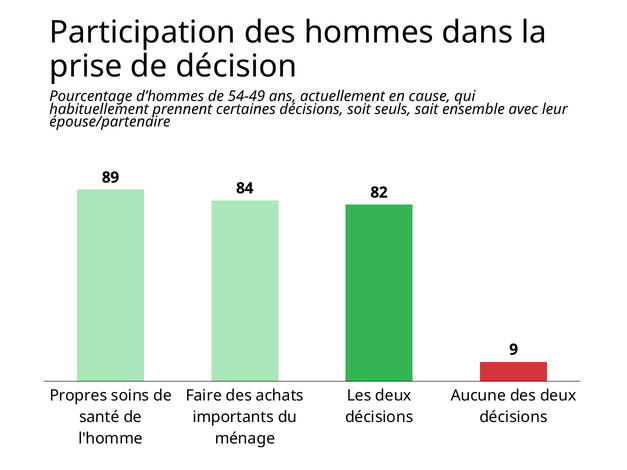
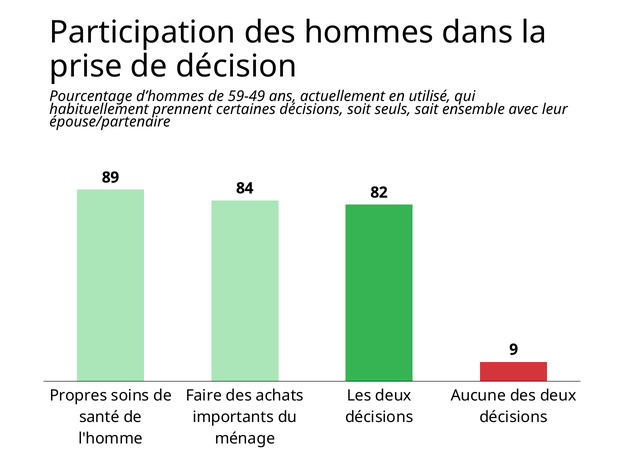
54-49: 54-49 -> 59-49
cause: cause -> utilisé
